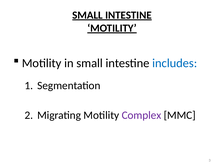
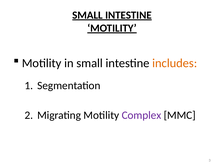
includes colour: blue -> orange
